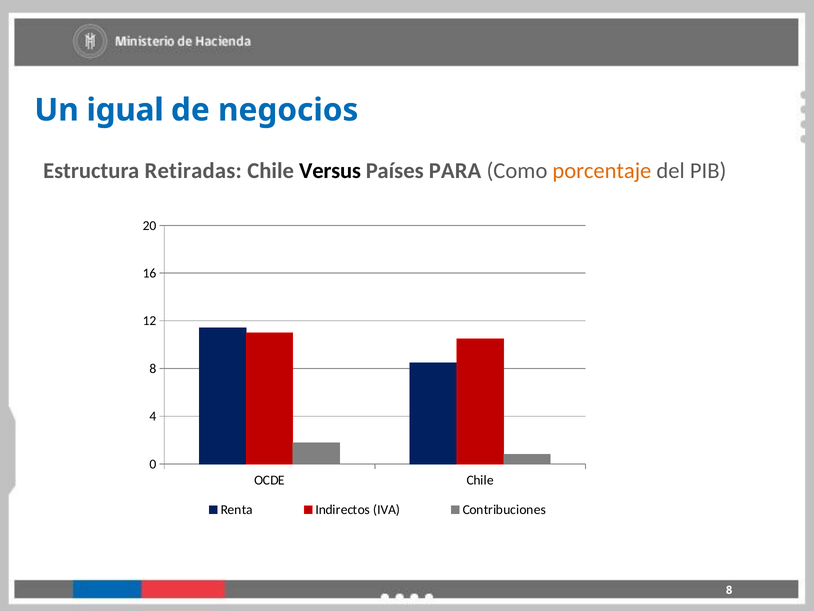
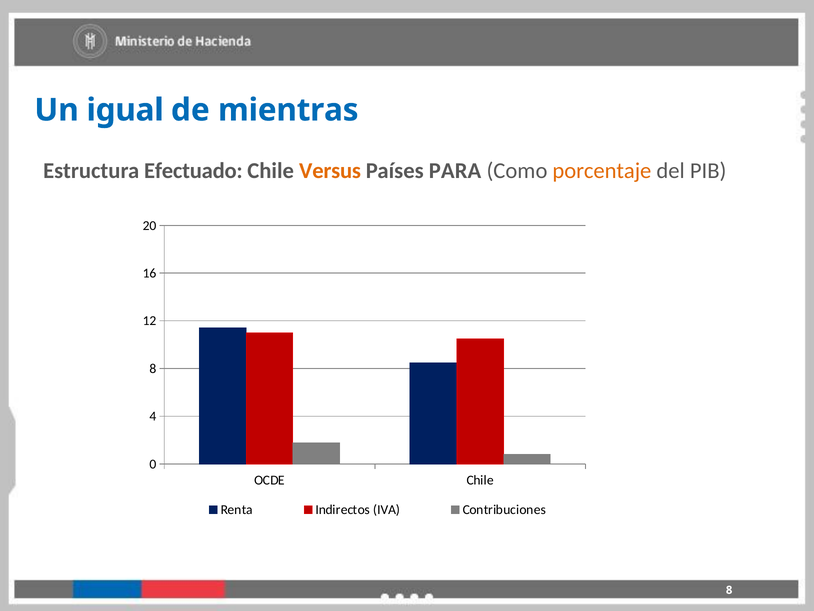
negocios: negocios -> mientras
Retiradas: Retiradas -> Efectuado
Versus colour: black -> orange
